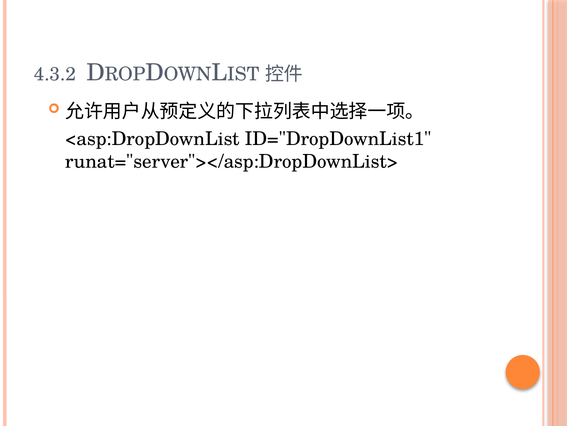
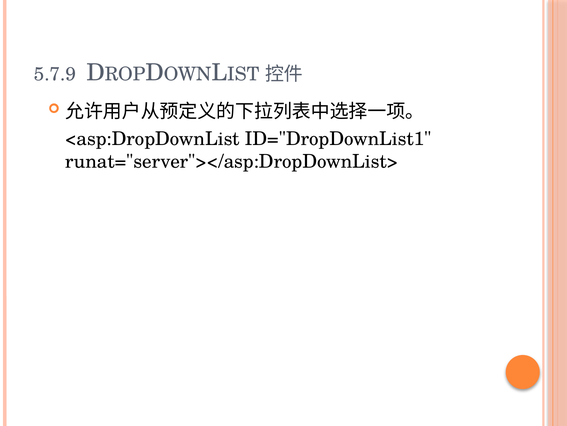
4.3.2: 4.3.2 -> 5.7.9
